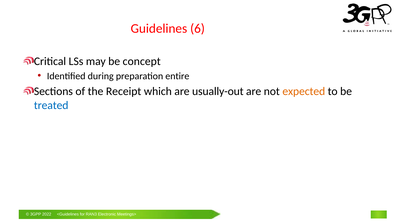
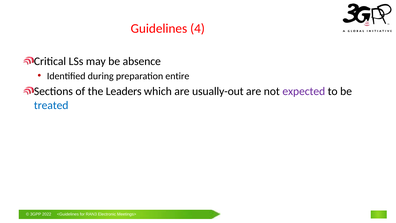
Guidelines 6: 6 -> 4
concept: concept -> absence
Receipt: Receipt -> Leaders
expected colour: orange -> purple
